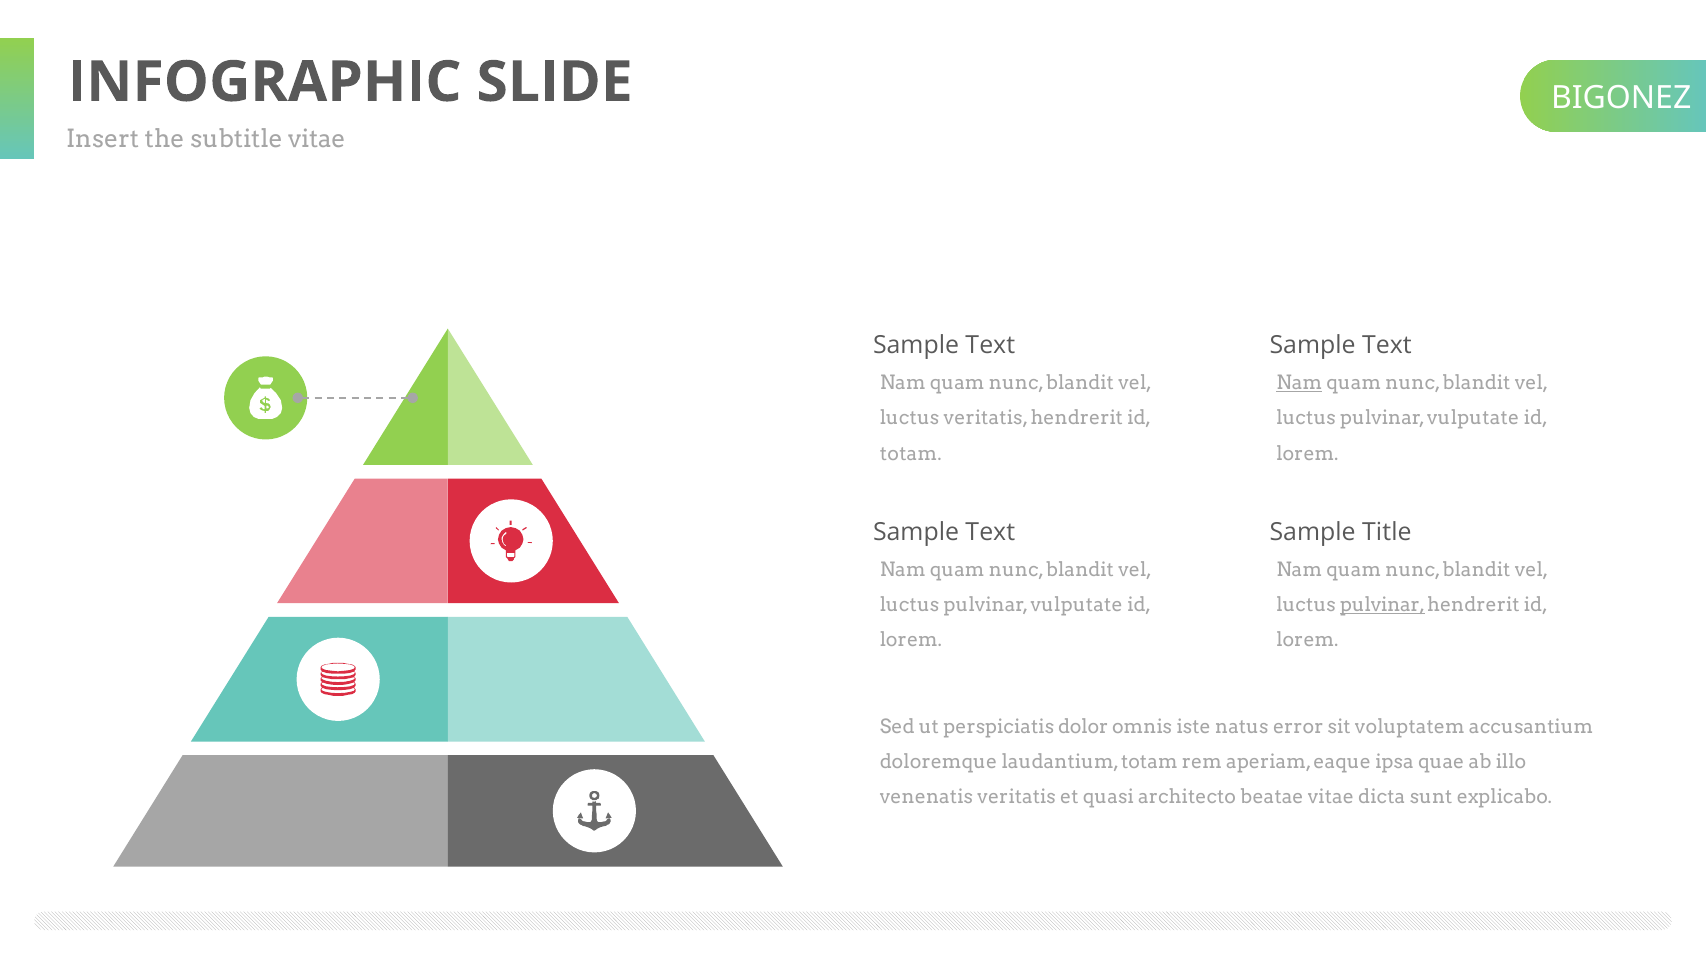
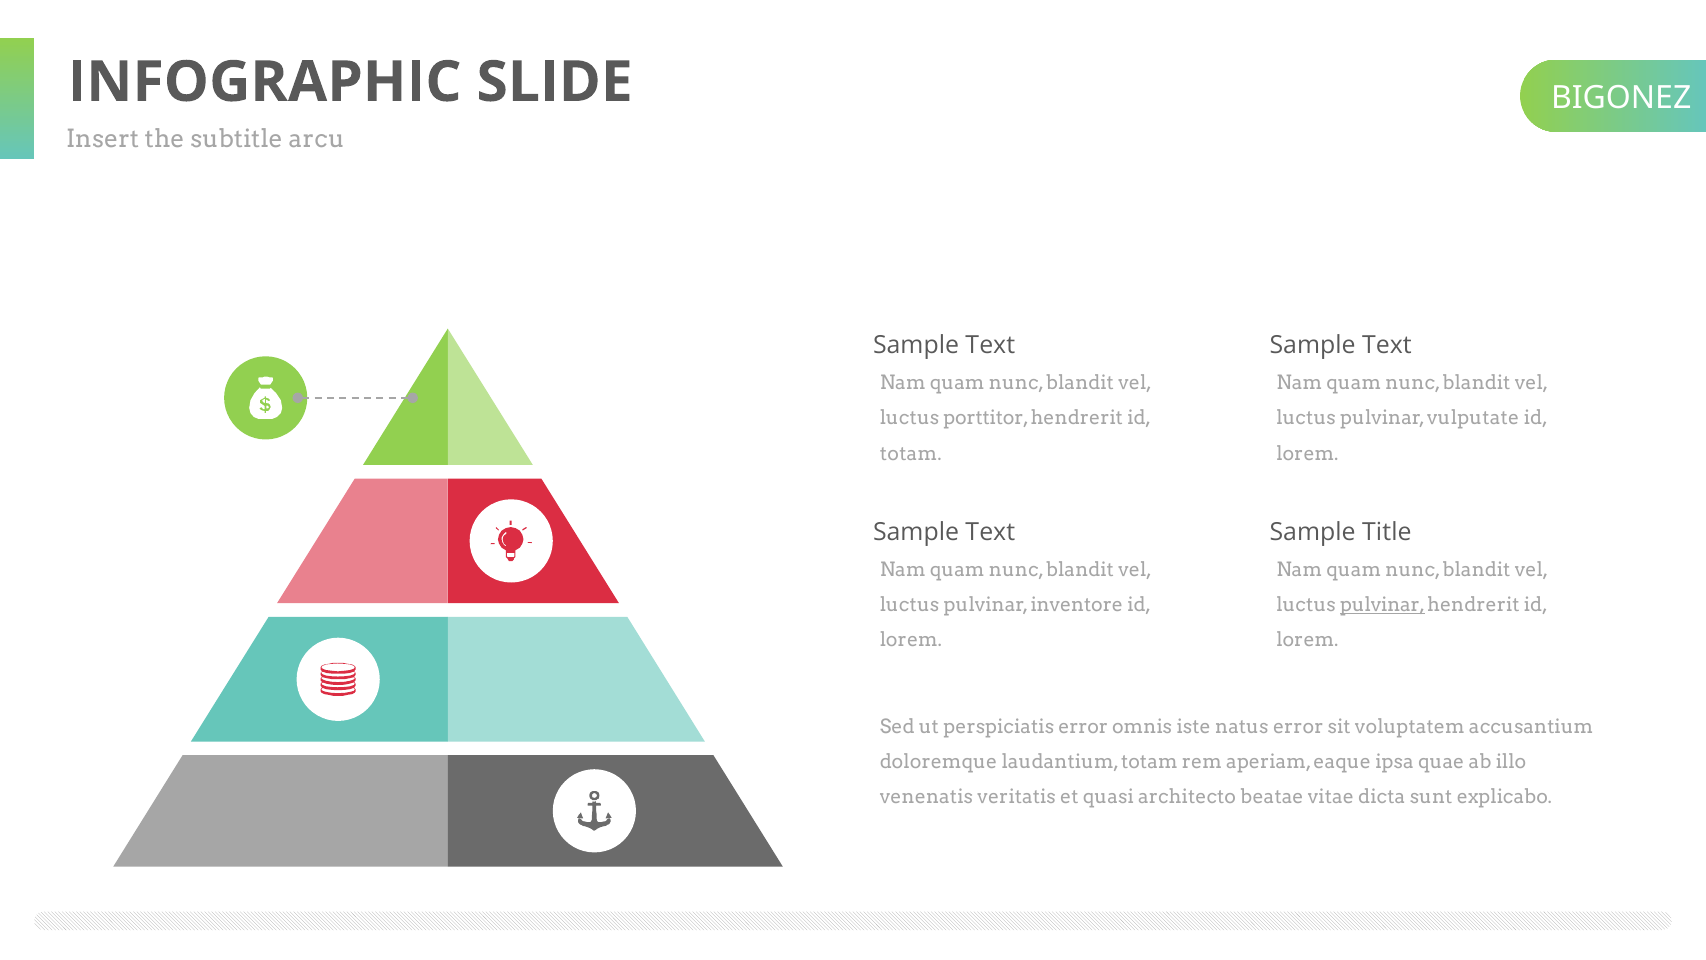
subtitle vitae: vitae -> arcu
Nam at (1299, 383) underline: present -> none
luctus veritatis: veritatis -> porttitor
vulputate at (1077, 605): vulputate -> inventore
perspiciatis dolor: dolor -> error
